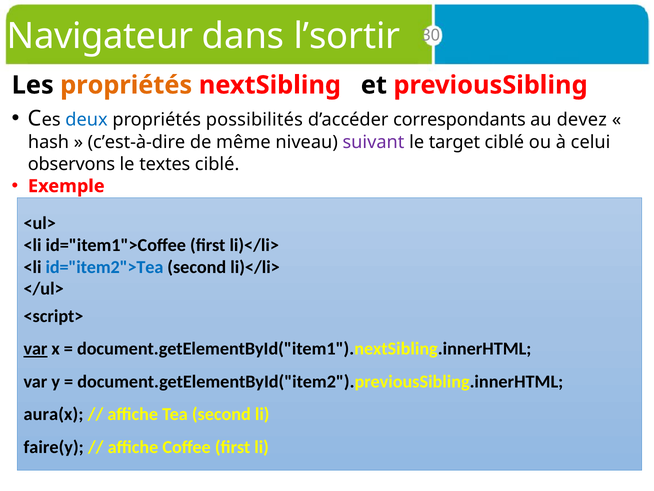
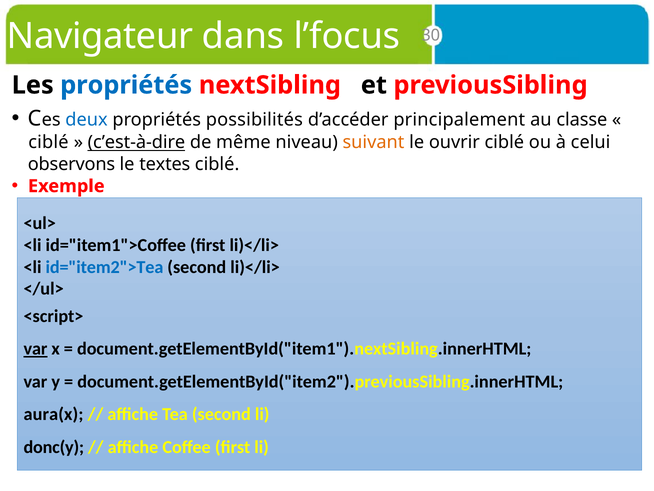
l’sortir: l’sortir -> l’focus
propriétés at (126, 85) colour: orange -> blue
correspondants: correspondants -> principalement
devez: devez -> classe
hash at (49, 142): hash -> ciblé
c’est-à-dire underline: none -> present
suivant colour: purple -> orange
target: target -> ouvrir
faire(y: faire(y -> donc(y
